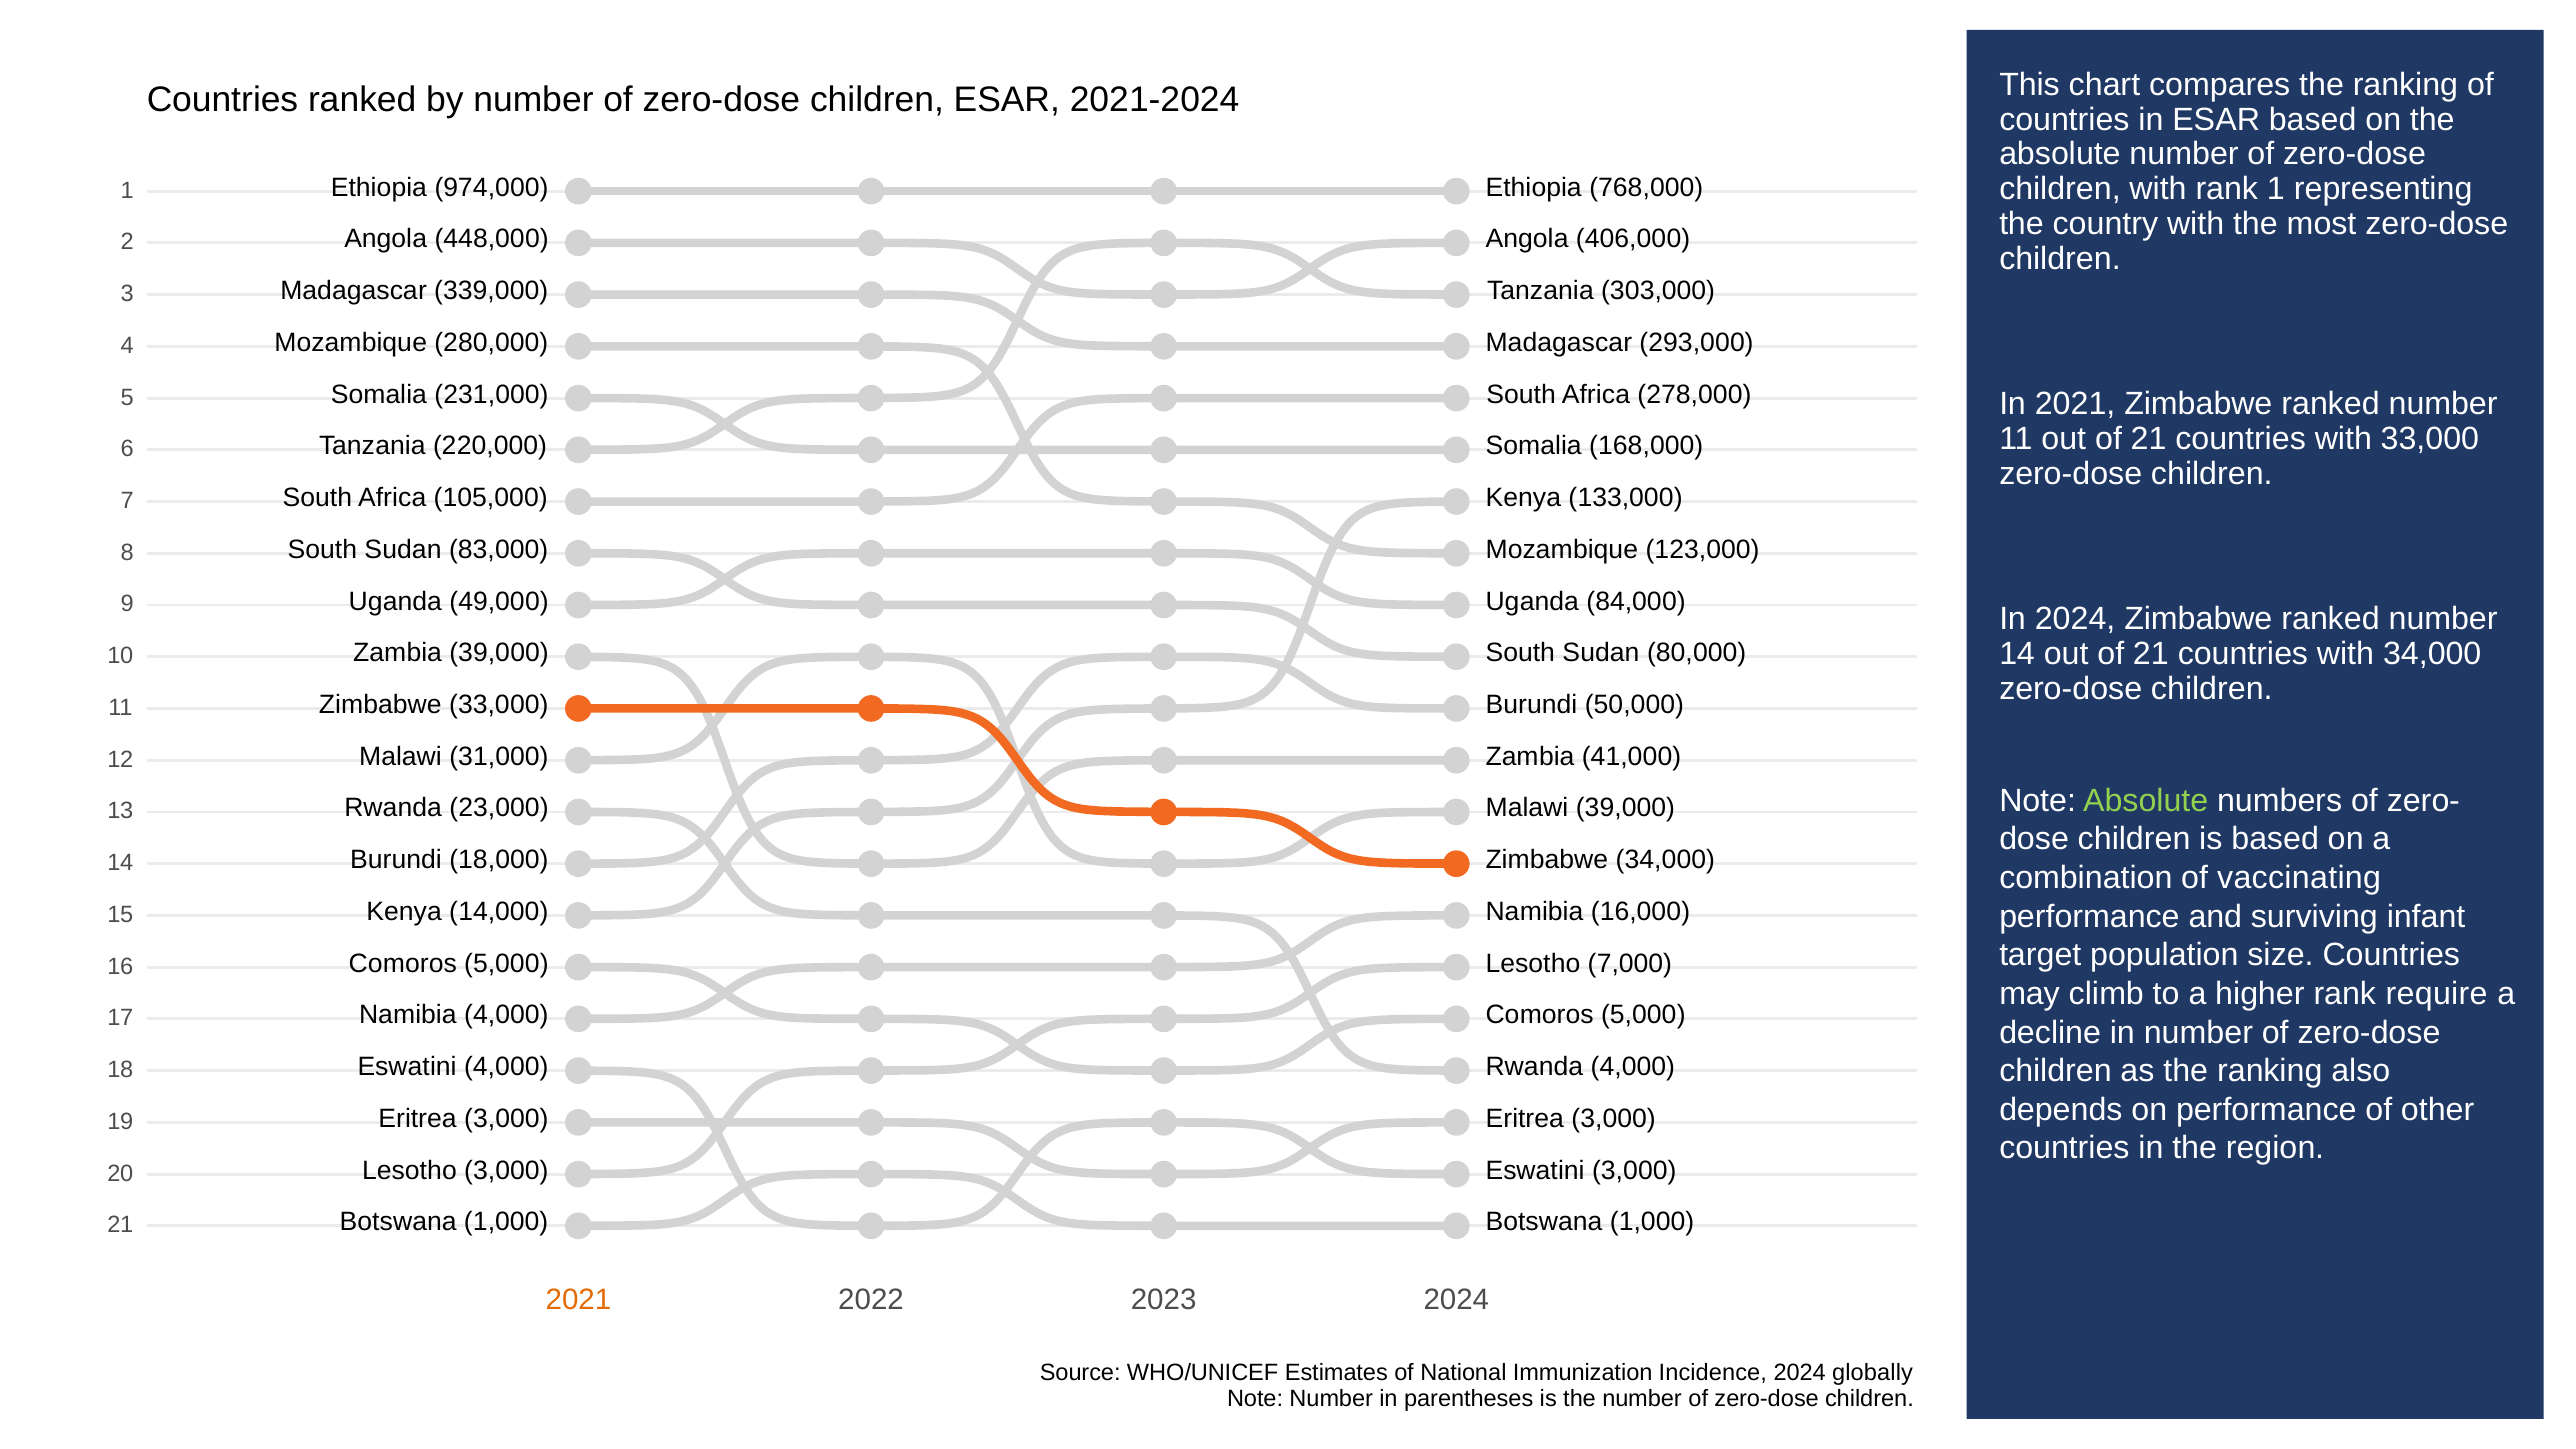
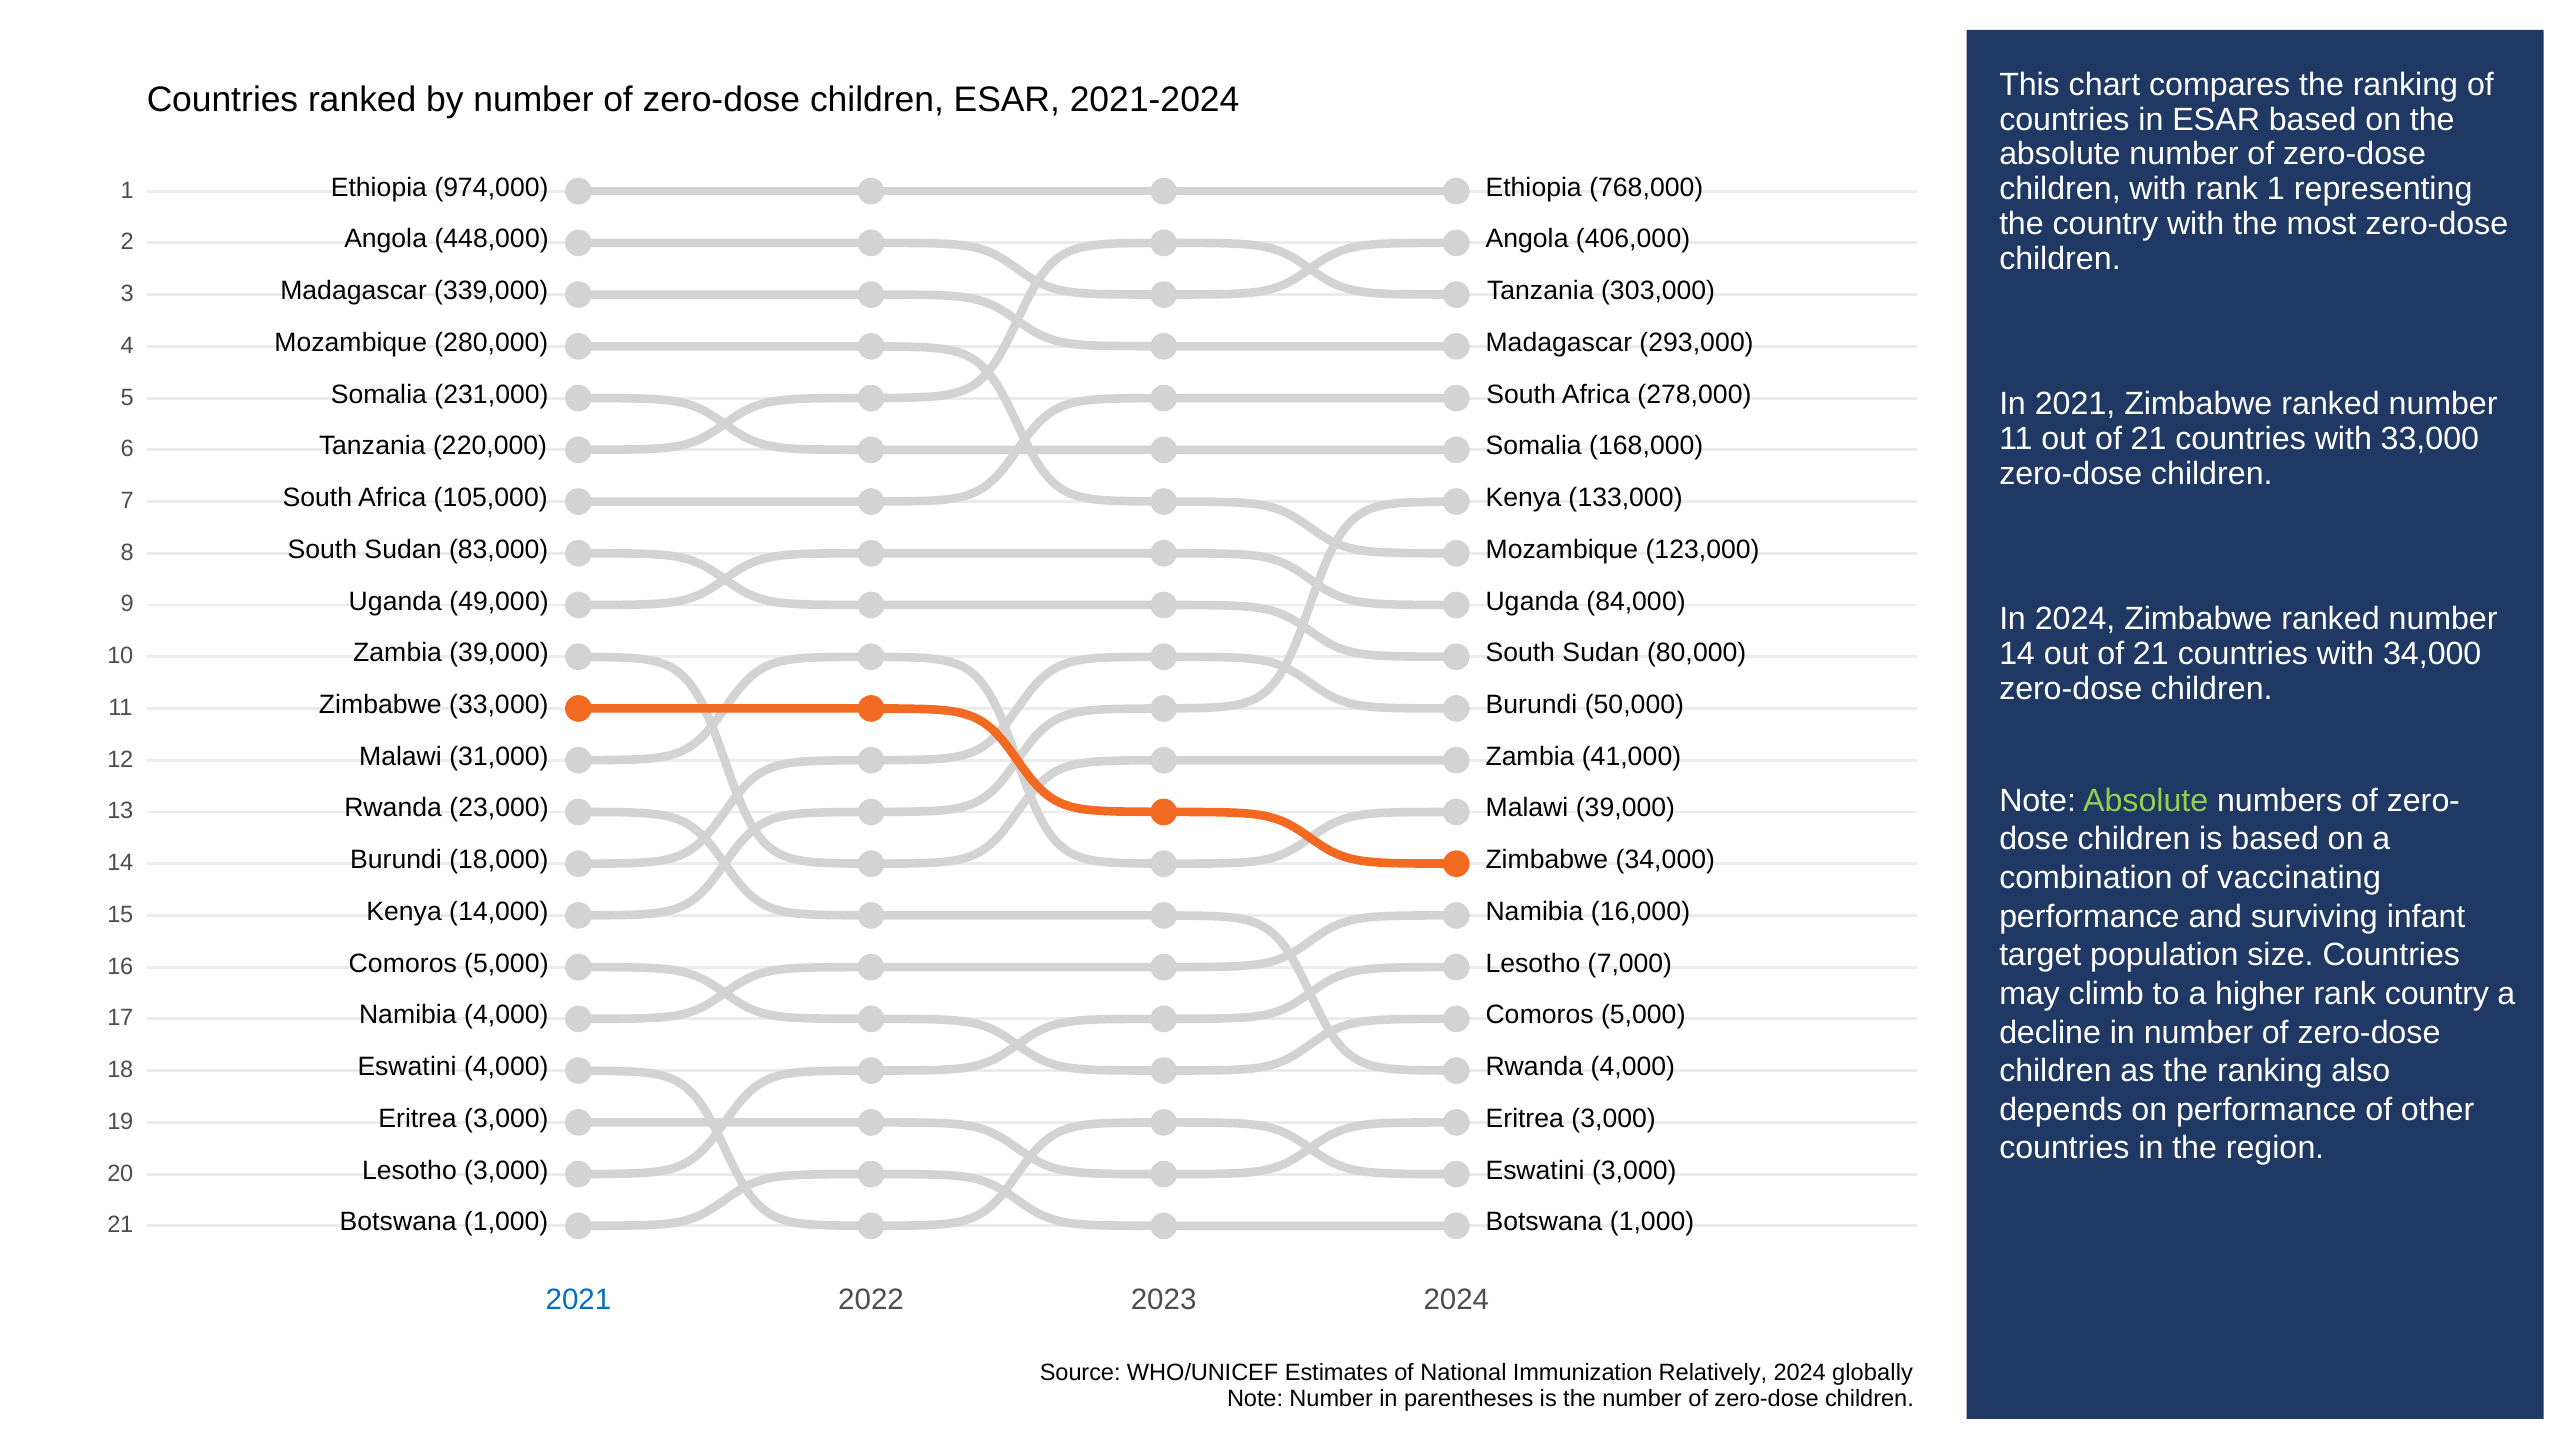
rank require: require -> country
2021 at (578, 1300) colour: orange -> blue
Incidence: Incidence -> Relatively
